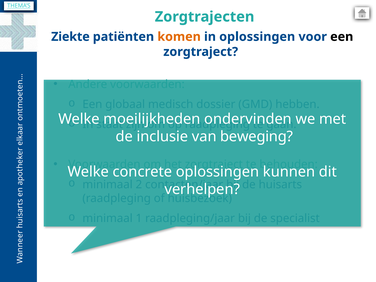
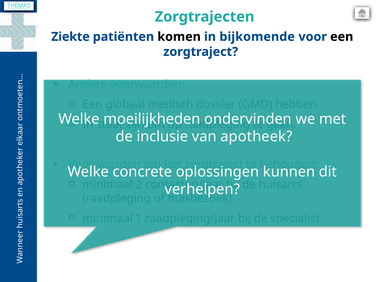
komen colour: orange -> black
in oplossingen: oplossingen -> bijkomende
beweging: beweging -> apotheek
